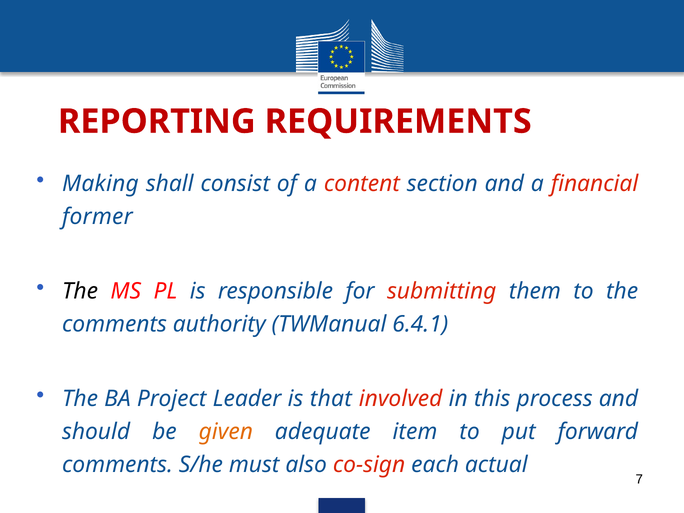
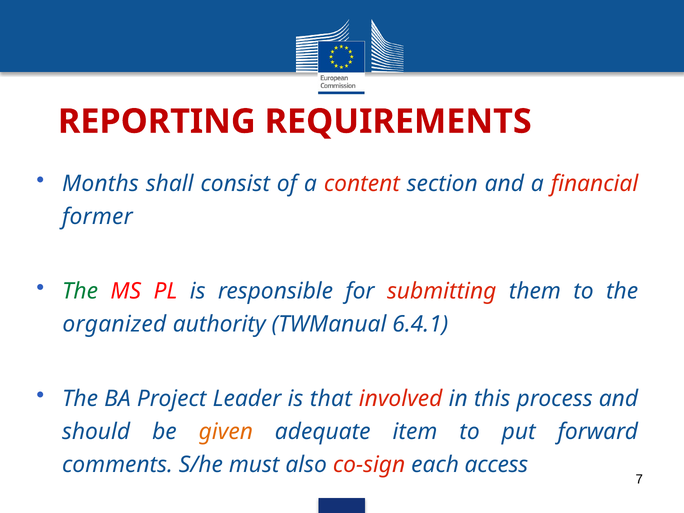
Making: Making -> Months
The at (80, 291) colour: black -> green
comments at (114, 324): comments -> organized
actual: actual -> access
